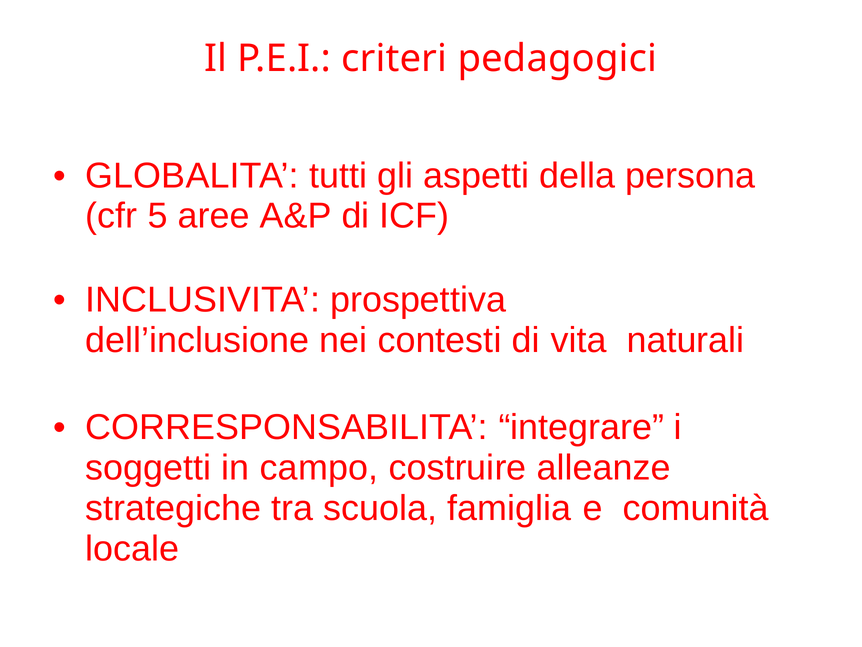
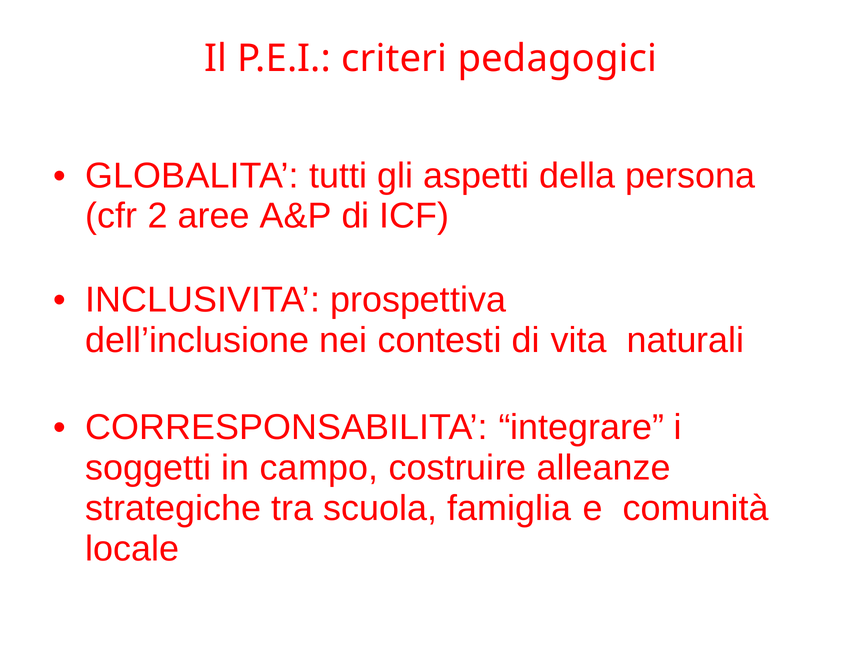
5: 5 -> 2
